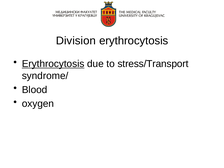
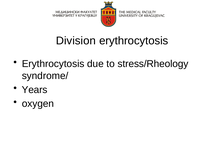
Erythrocytosis at (53, 64) underline: present -> none
stress/Transport: stress/Transport -> stress/Rheology
Blood: Blood -> Years
